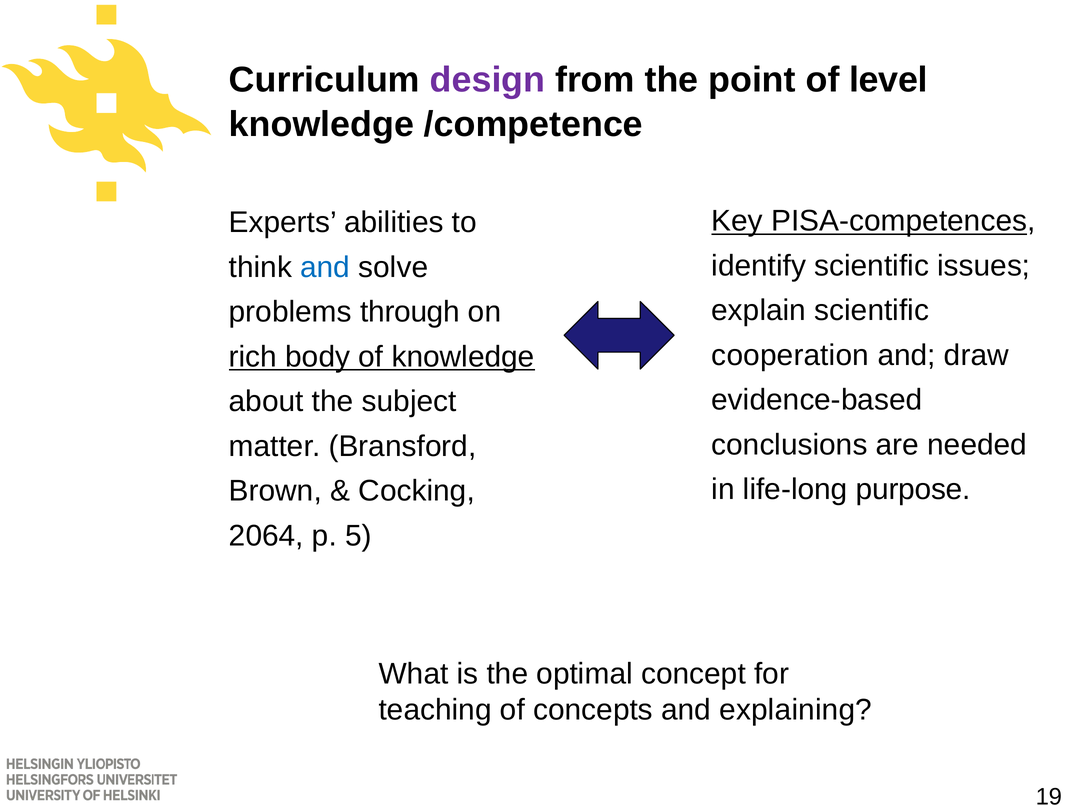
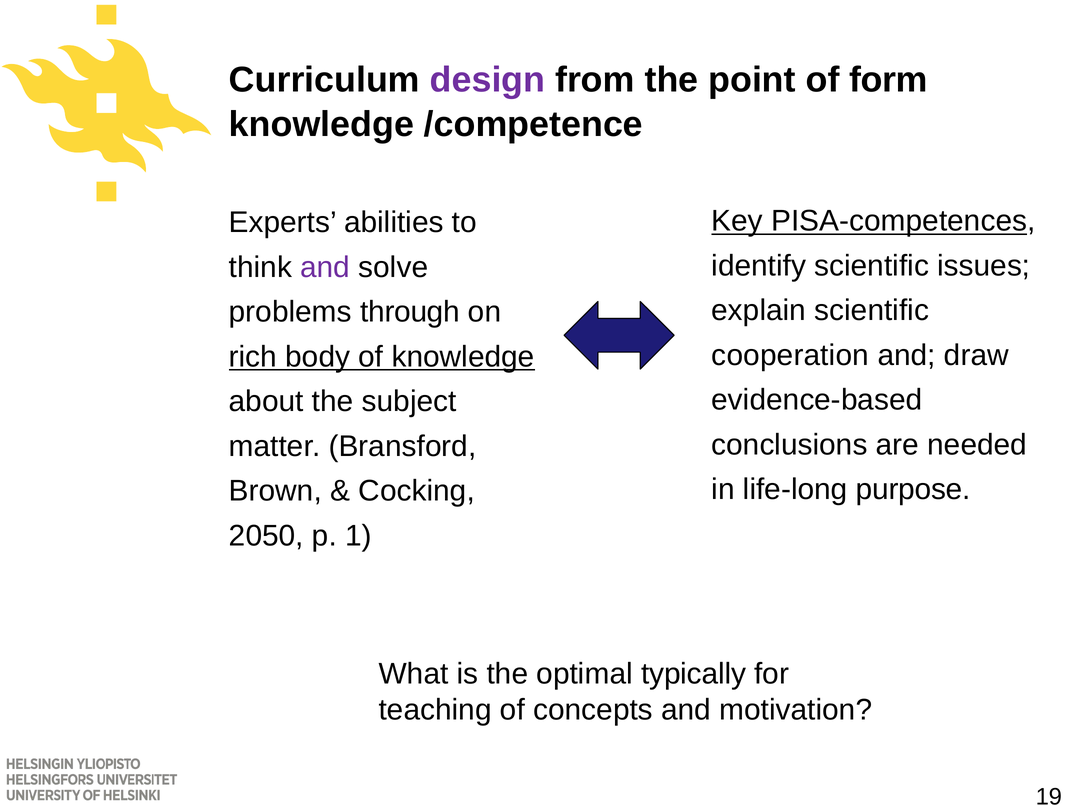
level: level -> form
and at (325, 267) colour: blue -> purple
2064: 2064 -> 2050
5: 5 -> 1
concept: concept -> typically
explaining: explaining -> motivation
